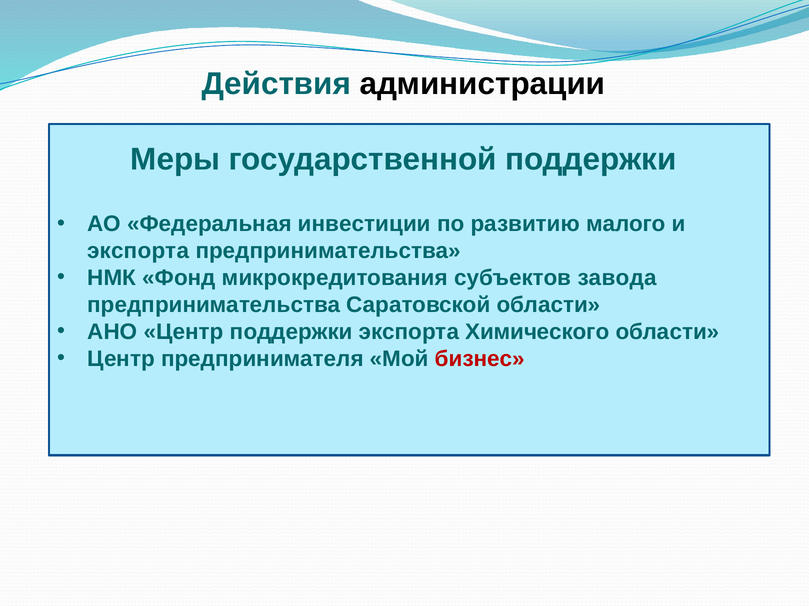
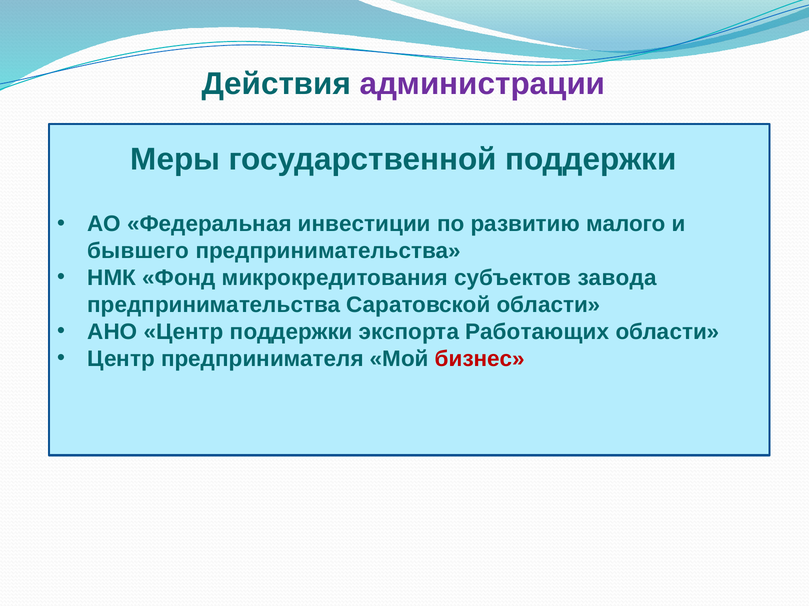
администрации colour: black -> purple
экспорта at (138, 251): экспорта -> бывшего
Химического: Химического -> Работающих
